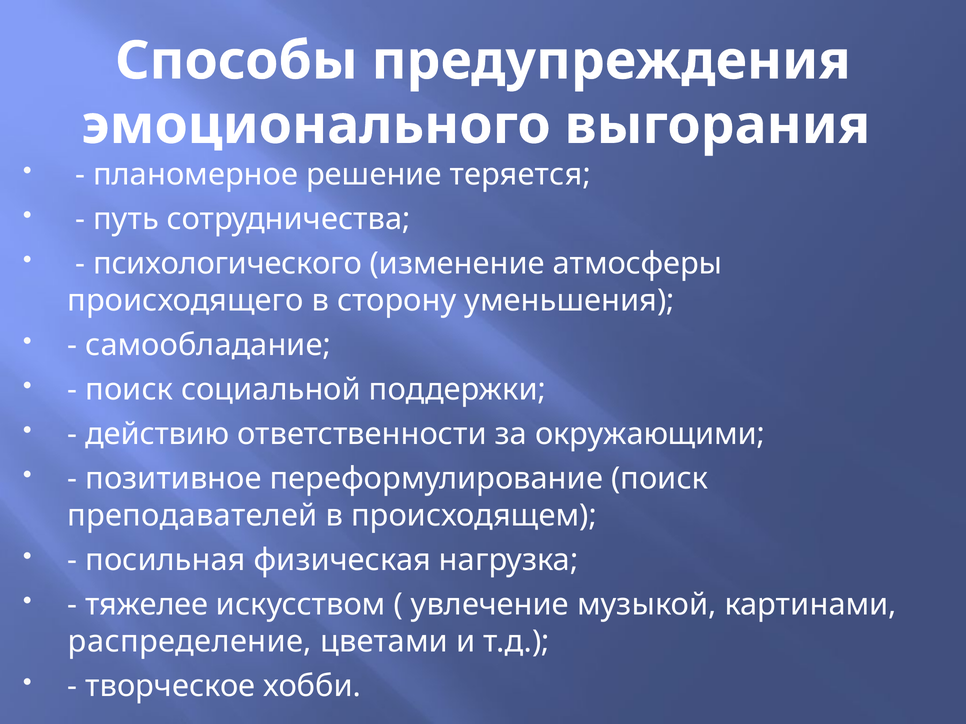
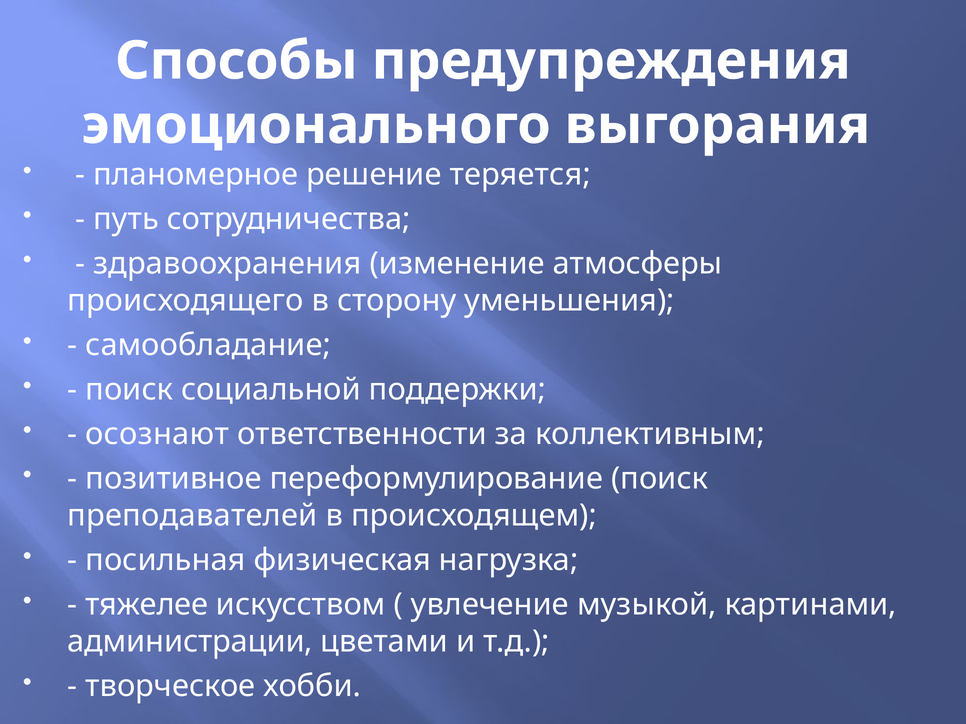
психологического: психологического -> здравоохранения
действию: действию -> осознают
окружающими: окружающими -> коллективным
распределение: распределение -> администрации
